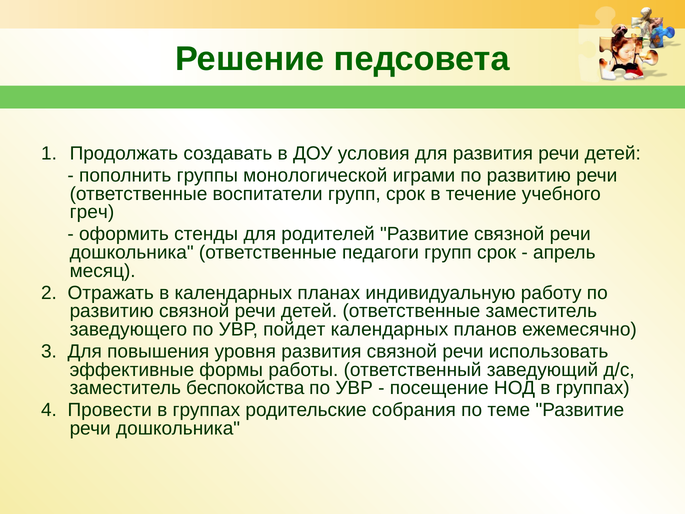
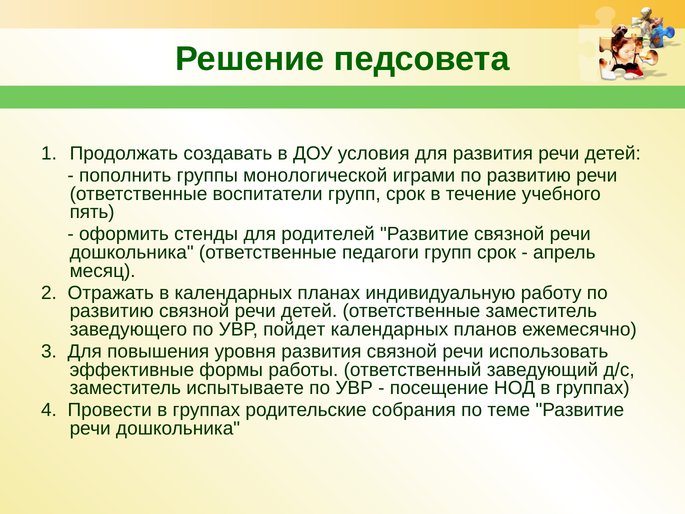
греч: греч -> пять
беспокойства: беспокойства -> испытываете
